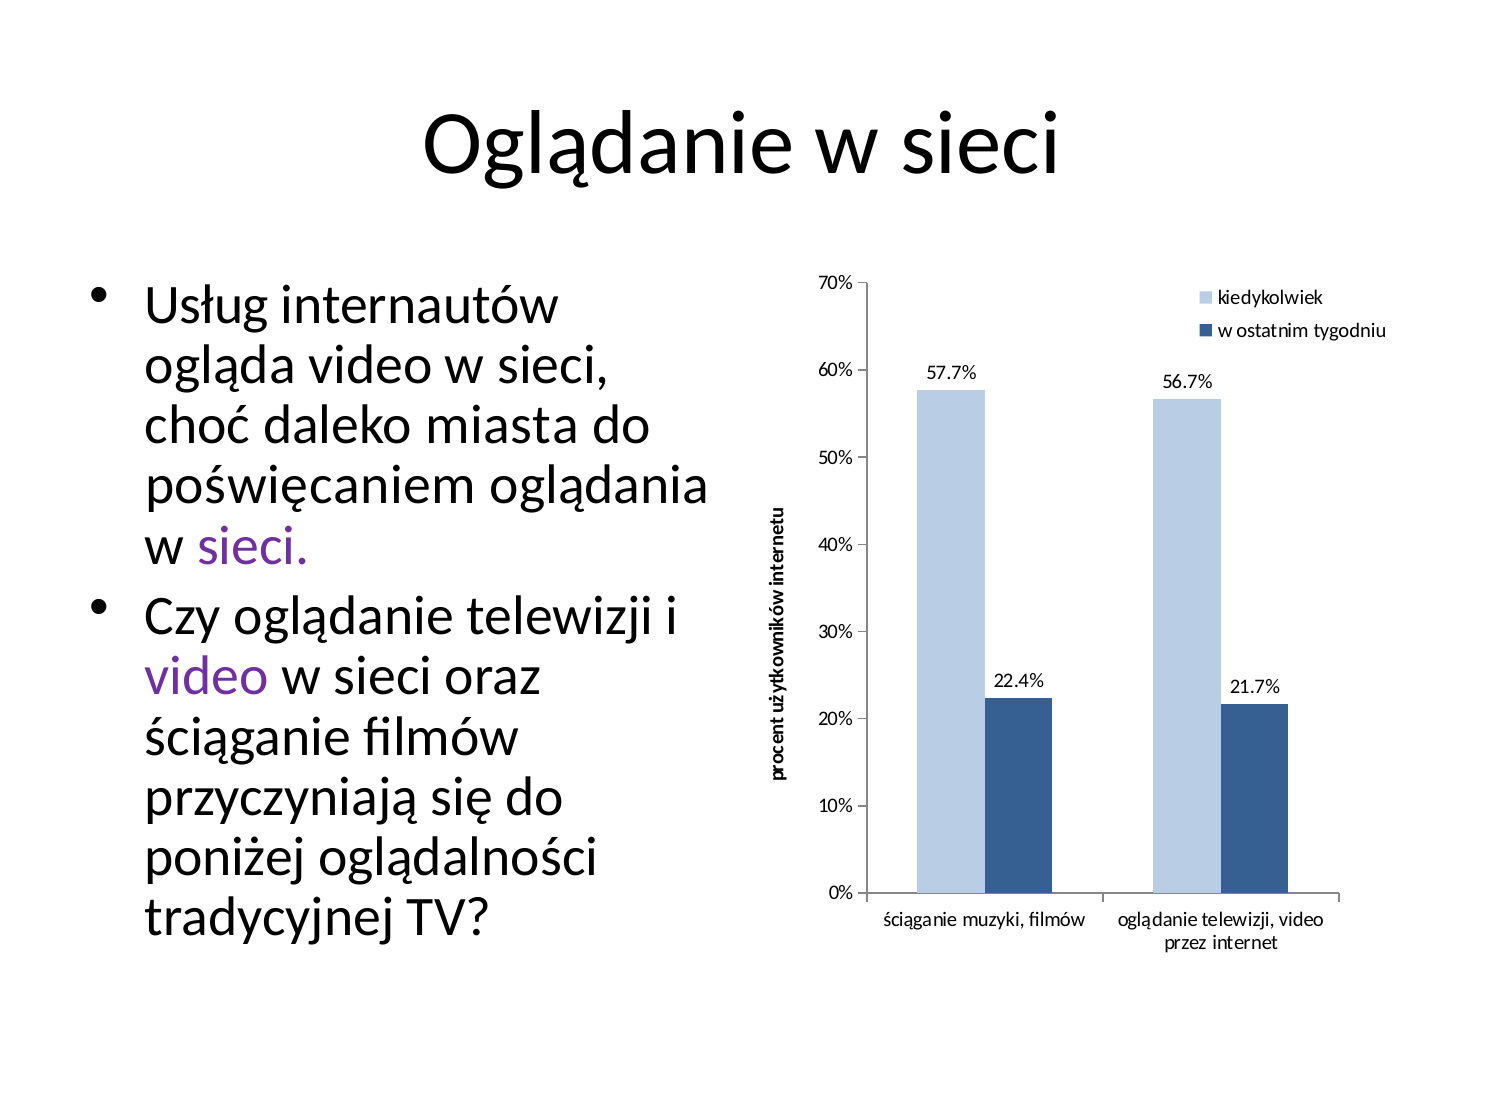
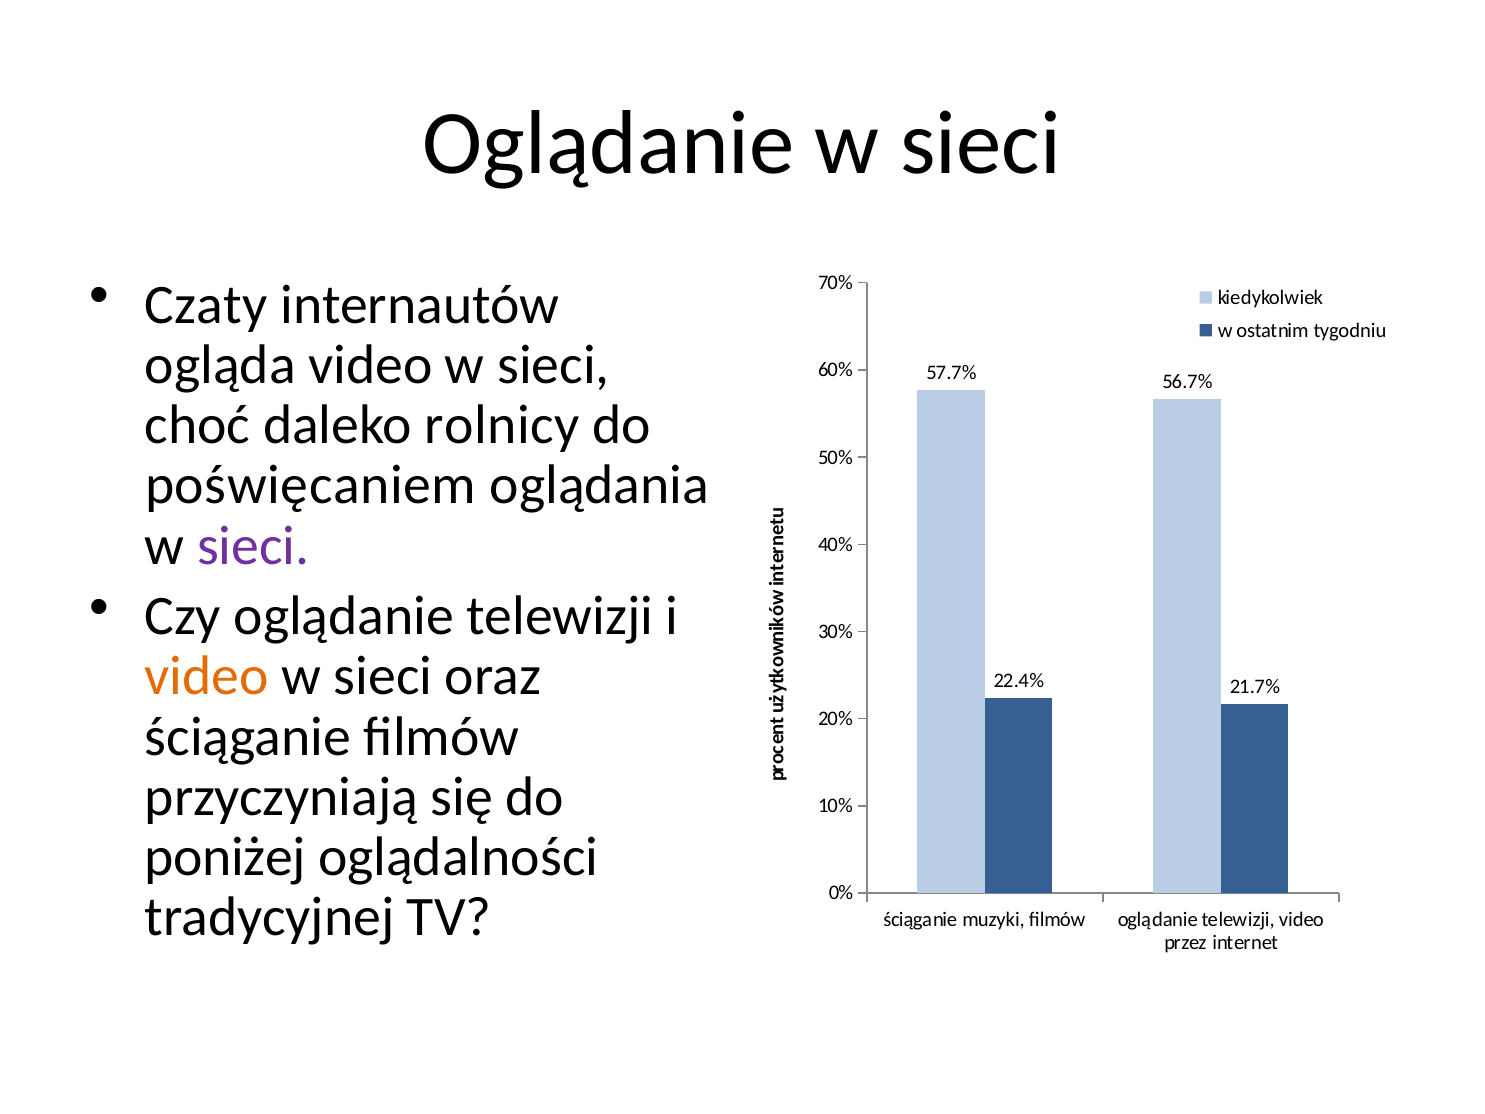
Usług: Usług -> Czaty
miasta: miasta -> rolnicy
video at (207, 676) colour: purple -> orange
